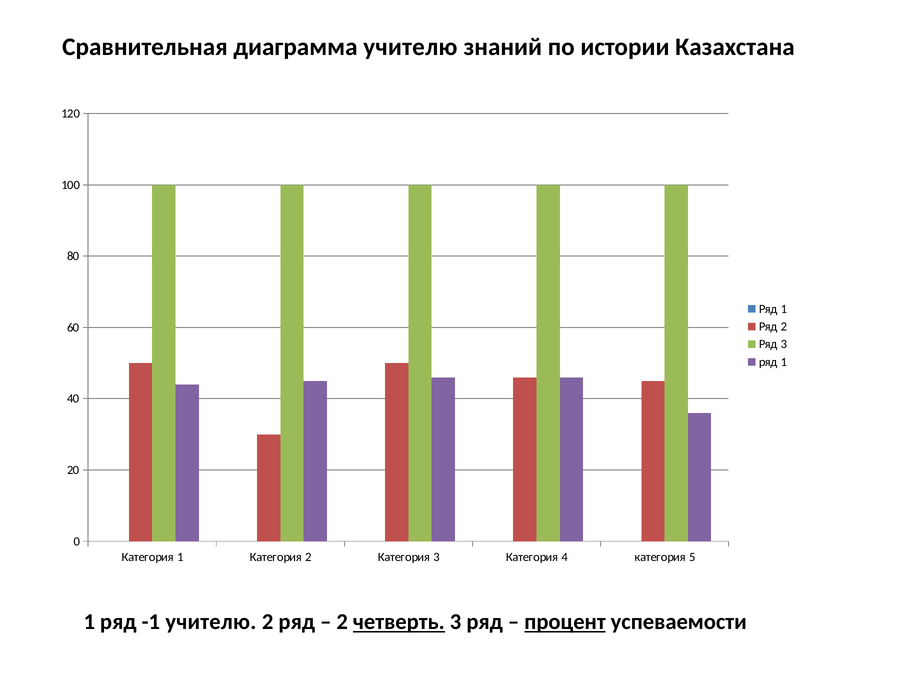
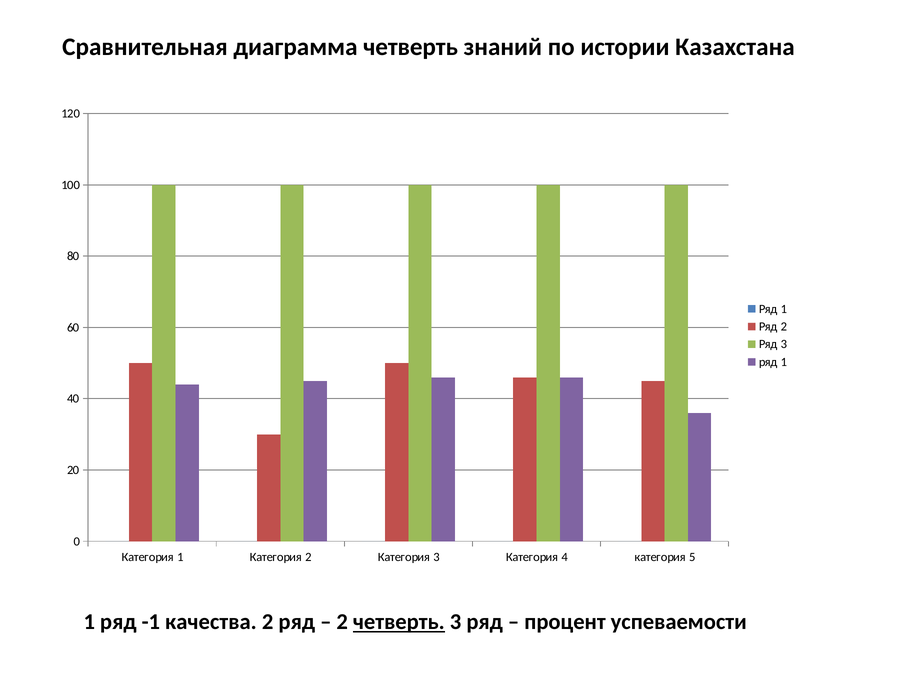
диаграмма учителю: учителю -> четверть
-1 учителю: учителю -> качества
процент underline: present -> none
